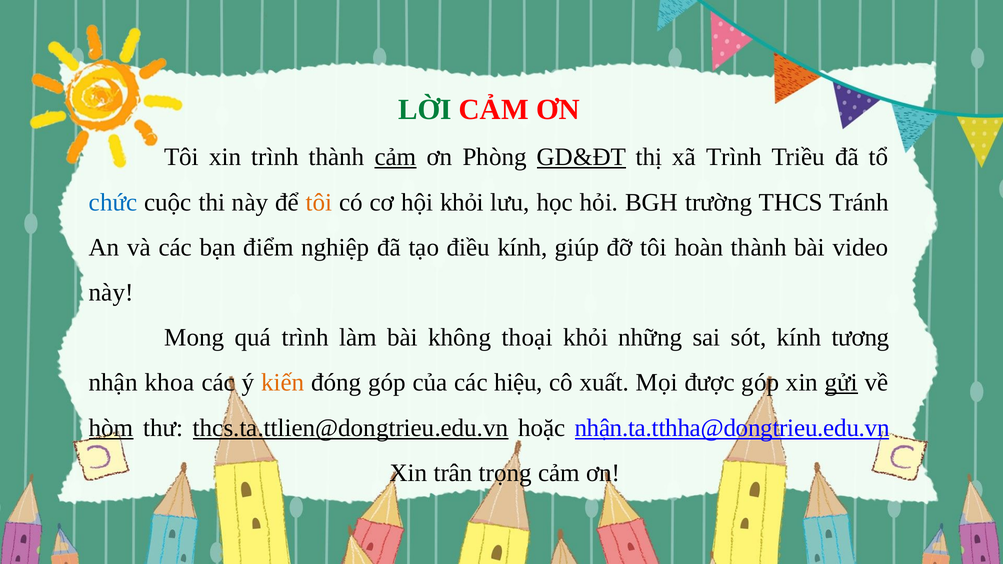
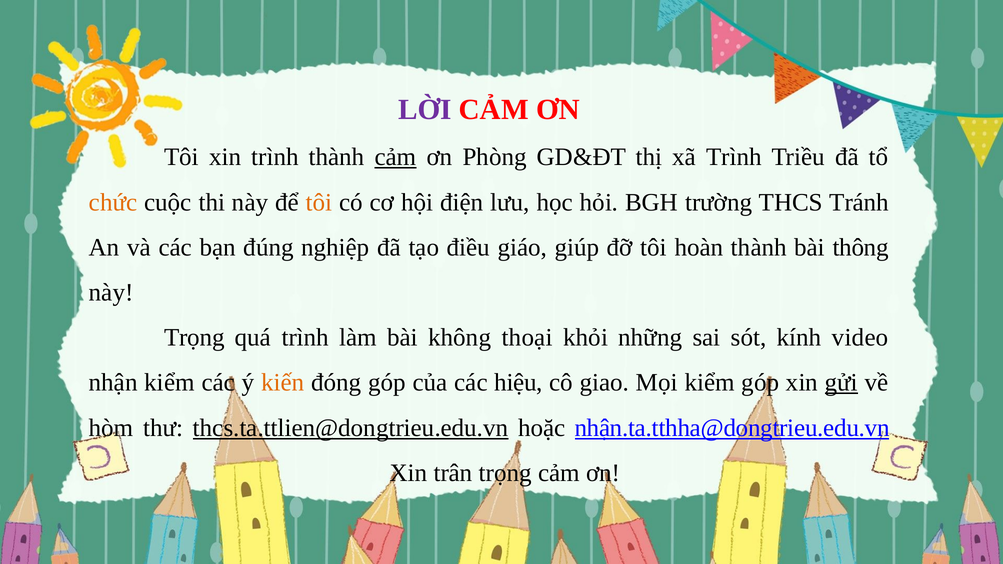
LỜI colour: green -> purple
GD&ĐT underline: present -> none
chức colour: blue -> orange
hội khỏi: khỏi -> điện
điểm: điểm -> đúng
điều kính: kính -> giáo
video: video -> thông
Mong at (194, 338): Mong -> Trọng
tương: tương -> video
nhận khoa: khoa -> kiểm
xuất: xuất -> giao
Mọi được: được -> kiểm
hòm underline: present -> none
